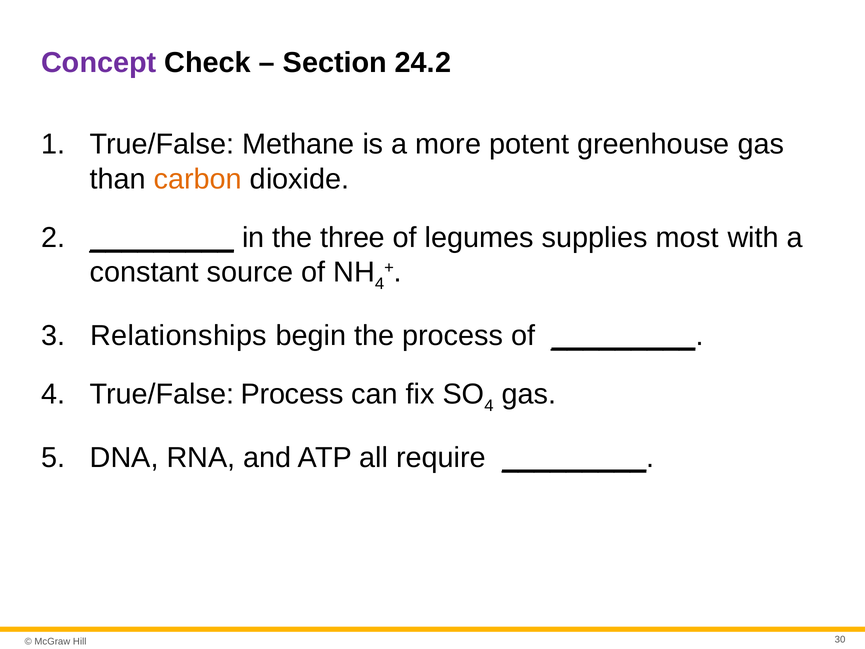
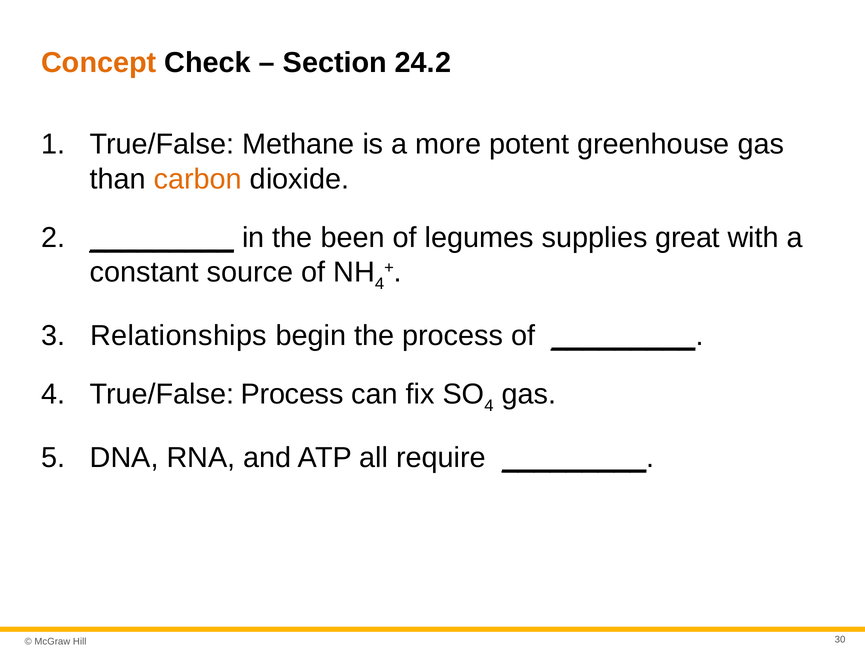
Concept colour: purple -> orange
three: three -> been
most: most -> great
